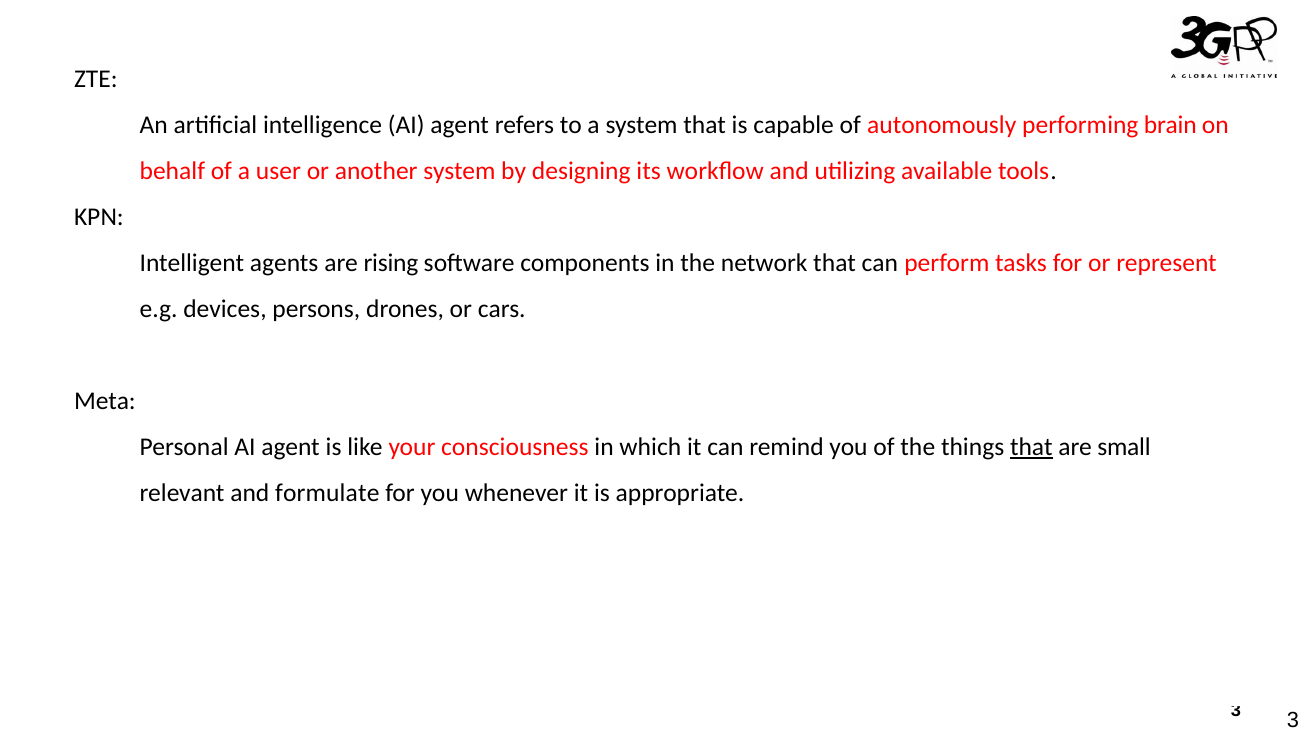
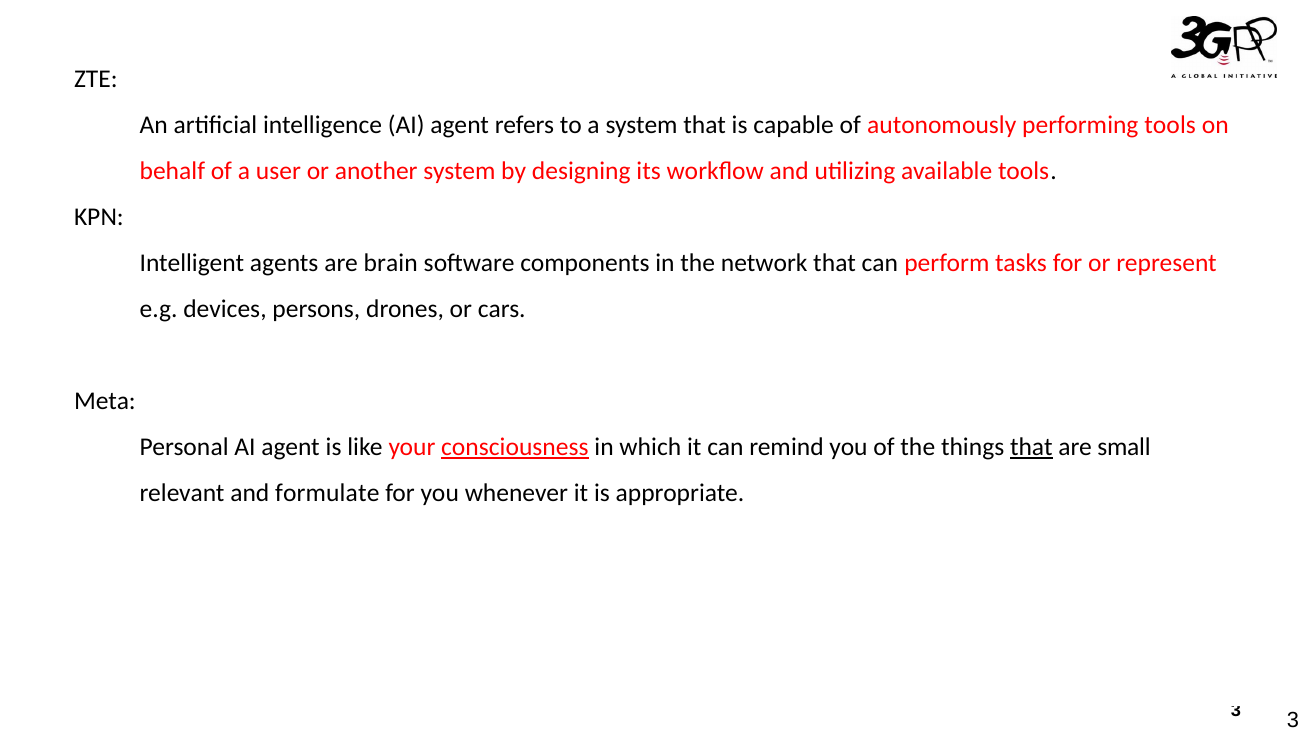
performing brain: brain -> tools
rising: rising -> brain
consciousness underline: none -> present
